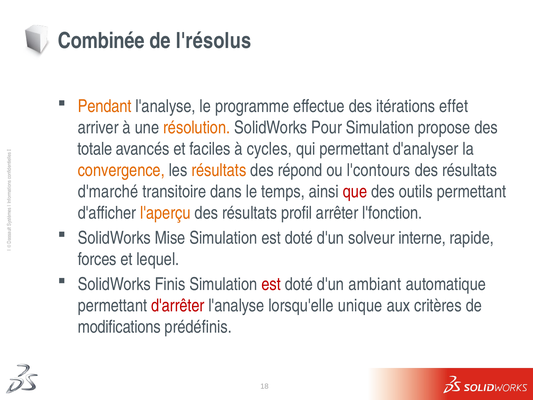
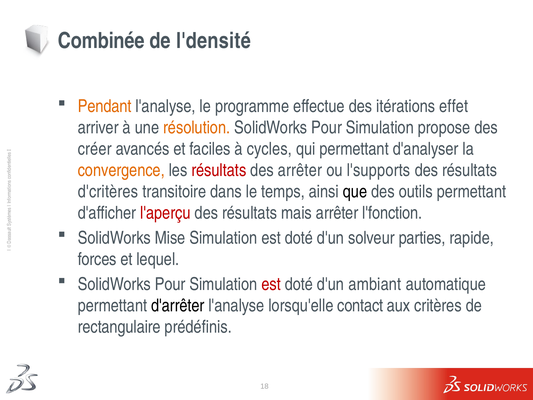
l'résolus: l'résolus -> l'densité
totale: totale -> créer
résultats at (219, 170) colour: orange -> red
des répond: répond -> arrêter
l'contours: l'contours -> l'supports
d'marché: d'marché -> d'critères
que colour: red -> black
l'aperçu colour: orange -> red
profil: profil -> mais
interne: interne -> parties
Finis at (170, 284): Finis -> Pour
d'arrêter colour: red -> black
unique: unique -> contact
modifications: modifications -> rectangulaire
